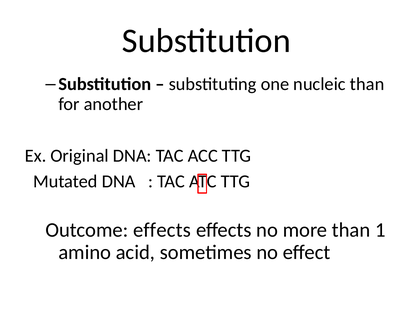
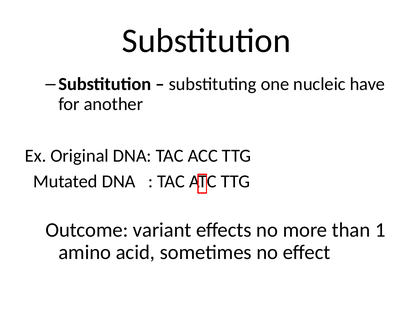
nucleic than: than -> have
Outcome effects: effects -> variant
